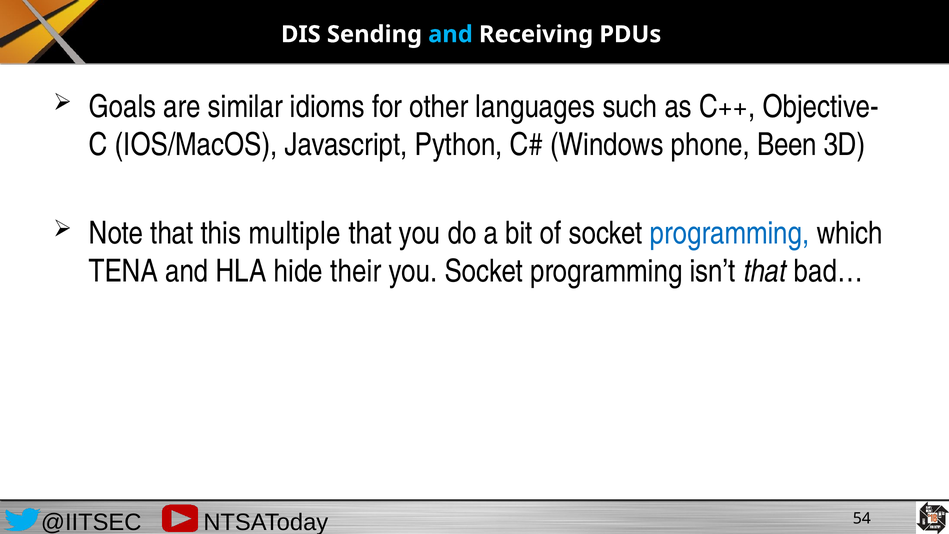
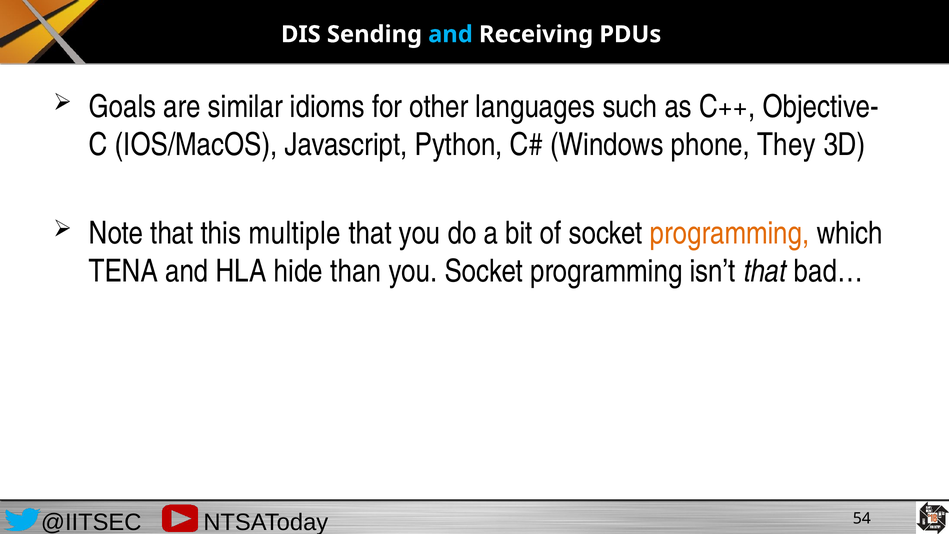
Been: Been -> They
programming at (730, 233) colour: blue -> orange
their: their -> than
